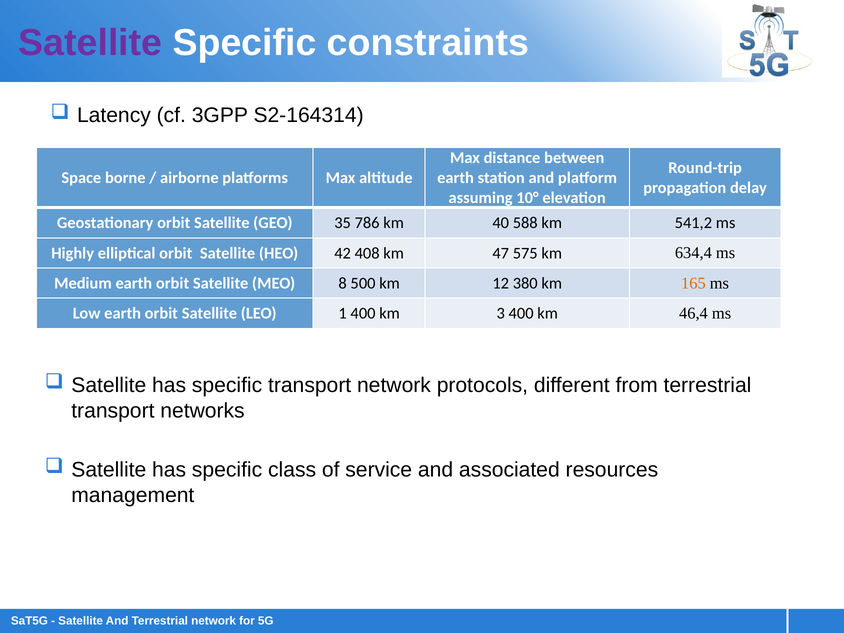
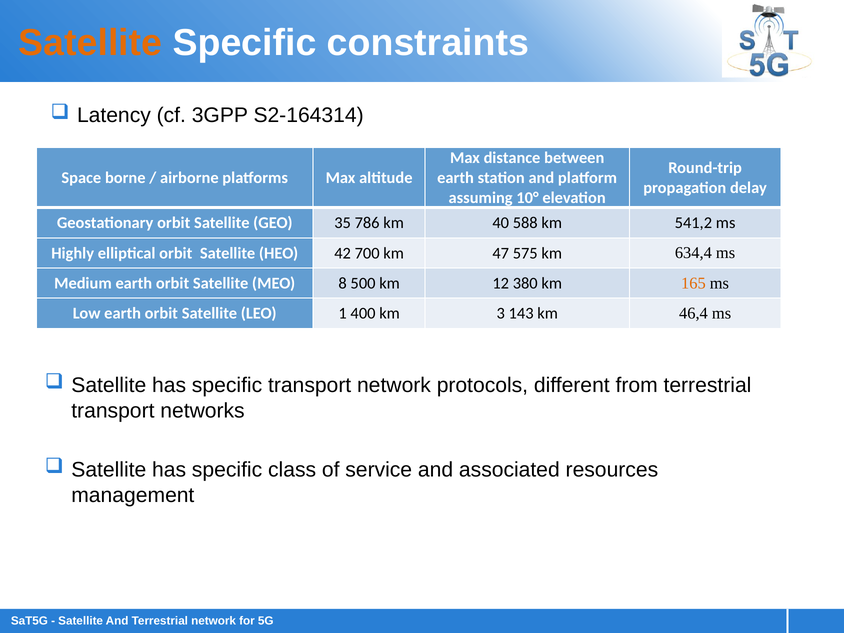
Satellite at (90, 43) colour: purple -> orange
408: 408 -> 700
3 400: 400 -> 143
